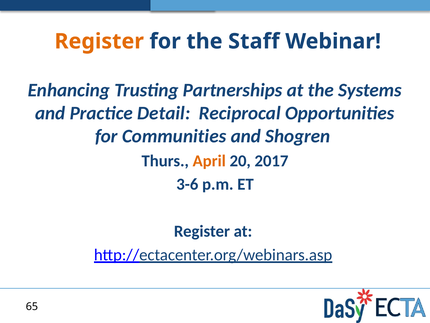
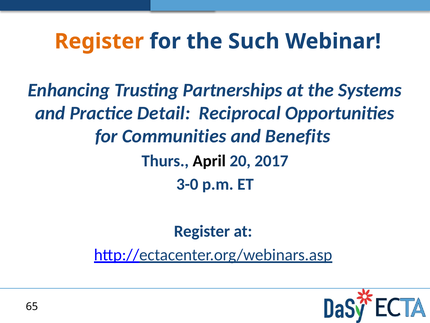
Staff: Staff -> Such
Shogren: Shogren -> Benefits
April colour: orange -> black
3-6: 3-6 -> 3-0
